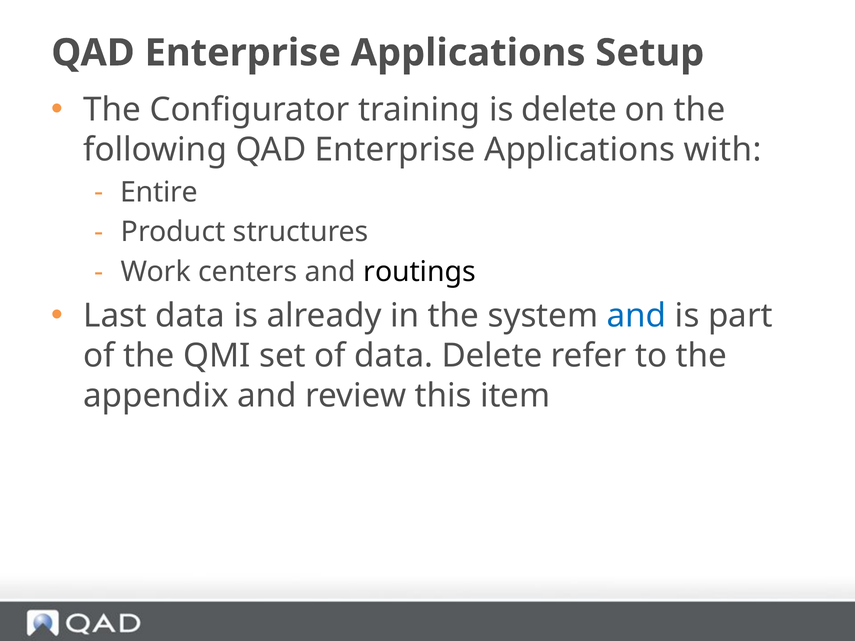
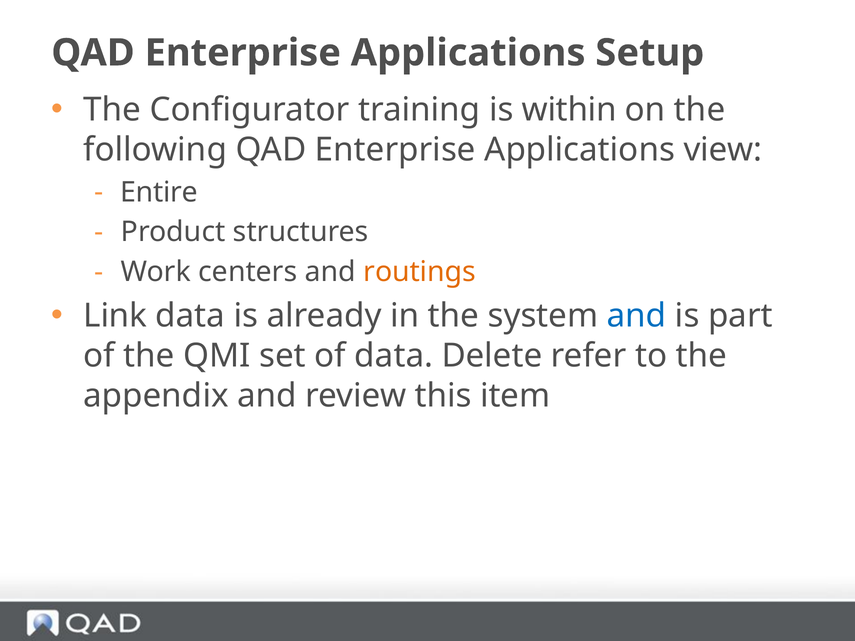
is delete: delete -> within
with: with -> view
routings colour: black -> orange
Last: Last -> Link
